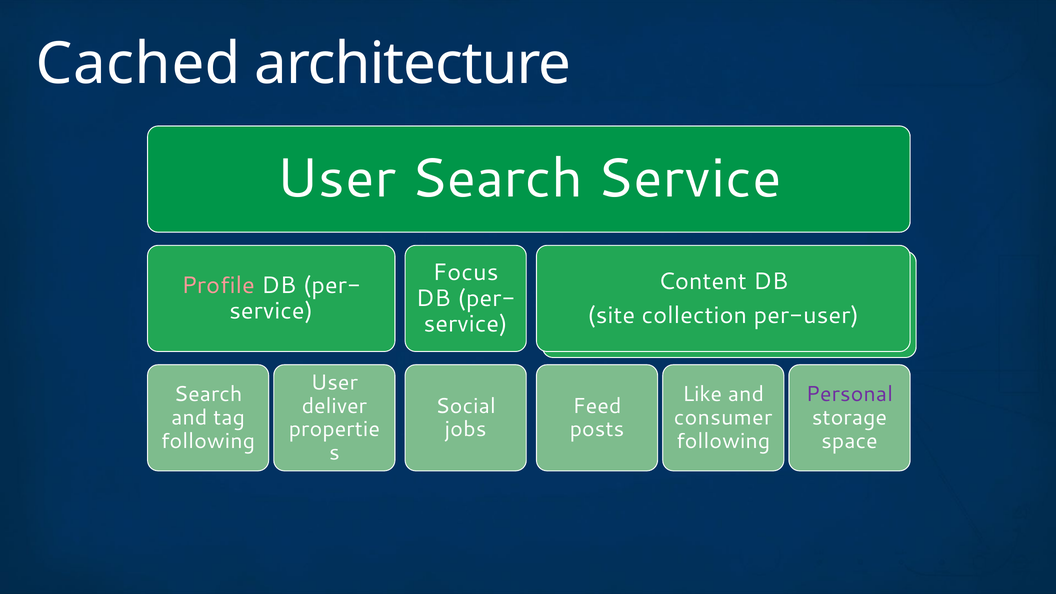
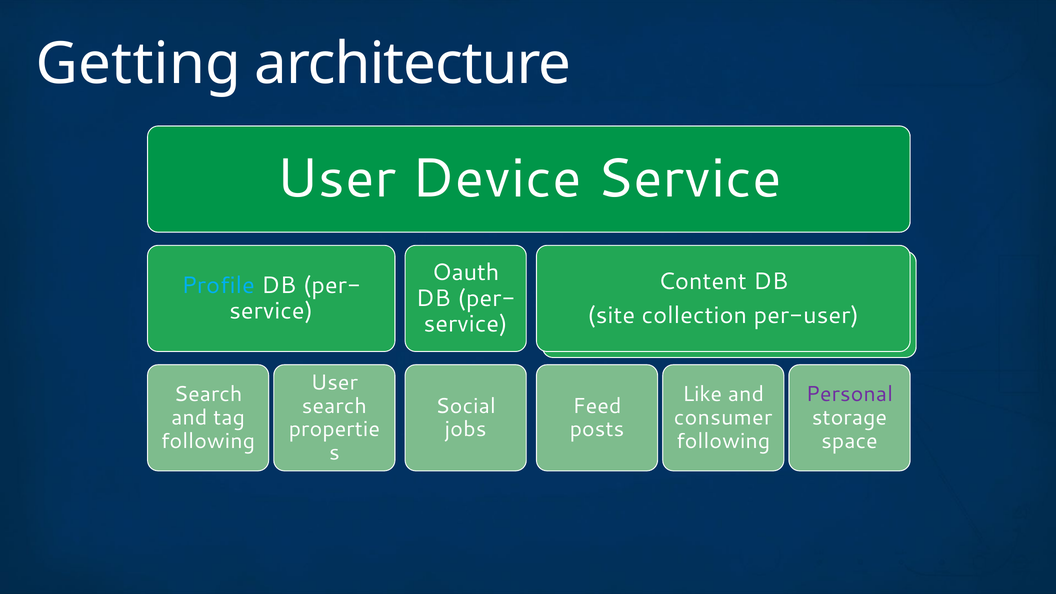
Cached: Cached -> Getting
User Search: Search -> Device
Focus: Focus -> Oauth
Profile colour: pink -> light blue
deliver at (334, 406): deliver -> search
